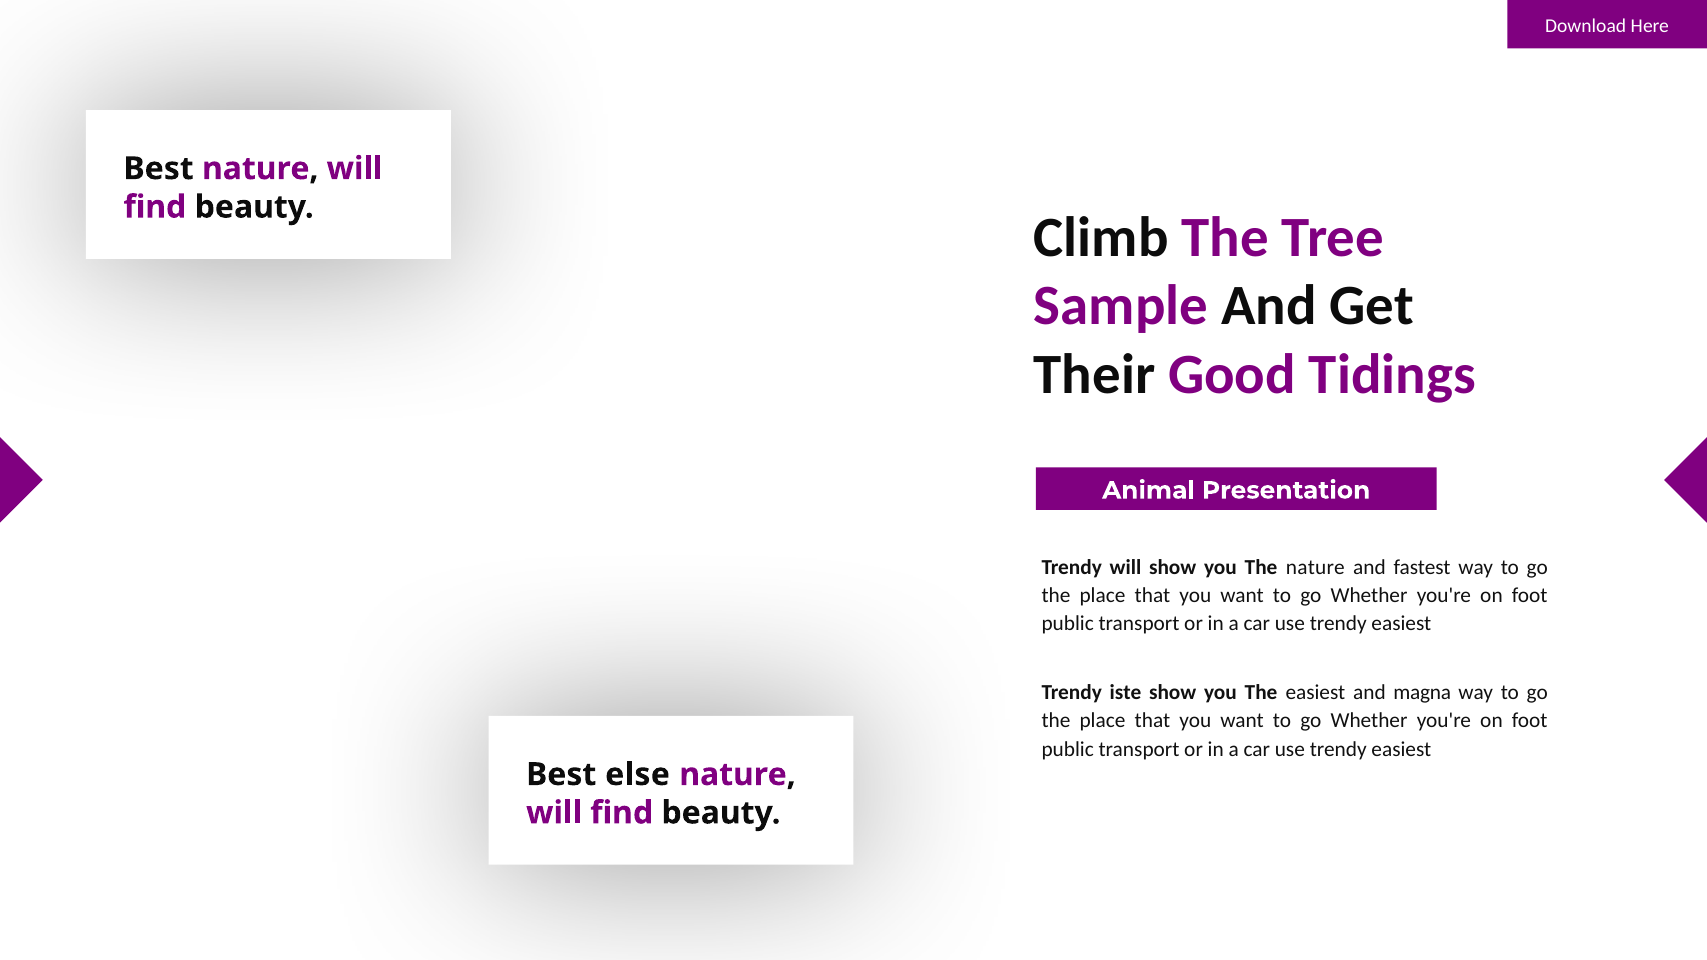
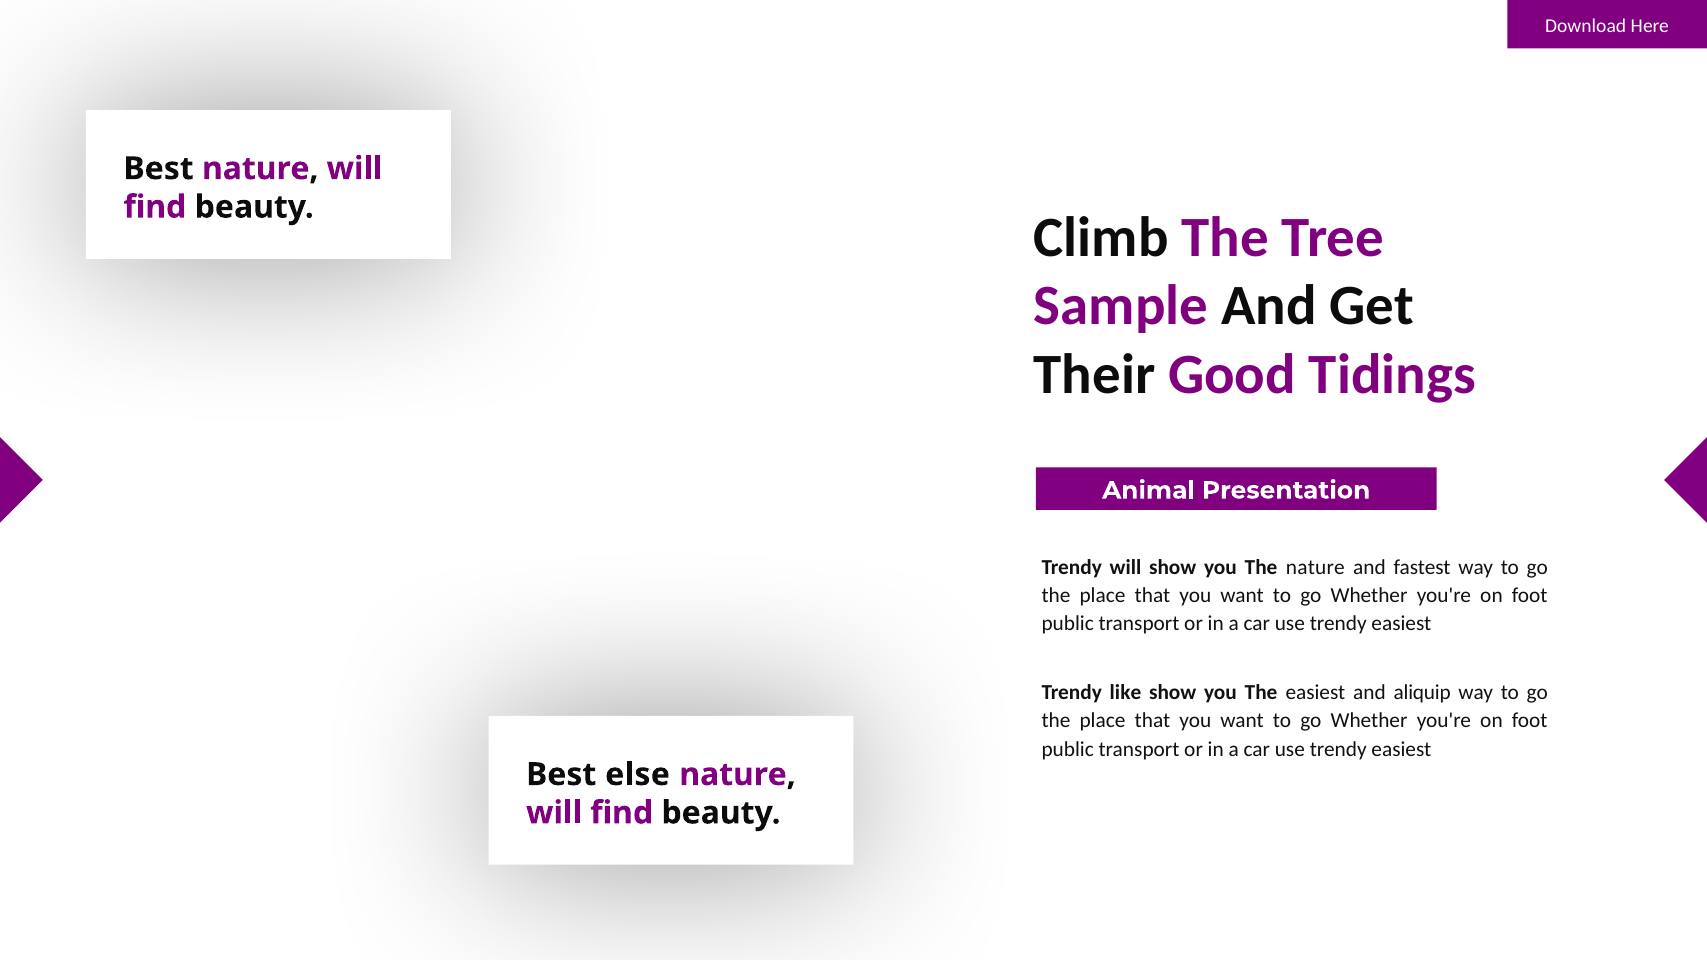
iste: iste -> like
magna: magna -> aliquip
